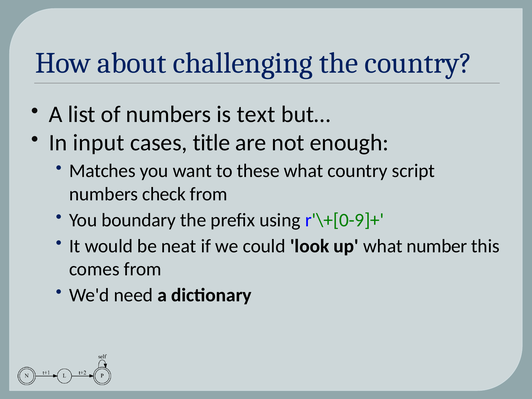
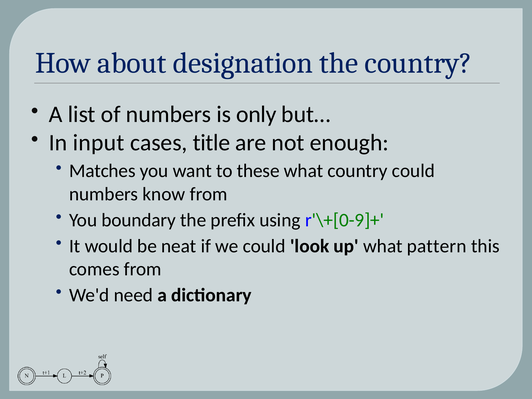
challenging: challenging -> designation
text: text -> only
country script: script -> could
check: check -> know
number: number -> pattern
